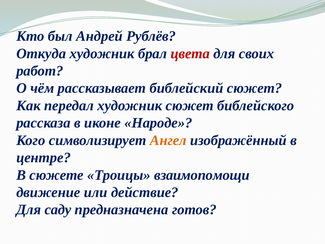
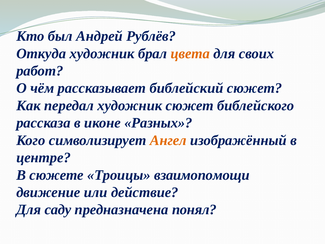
цвета colour: red -> orange
Народе: Народе -> Разных
готов: готов -> понял
